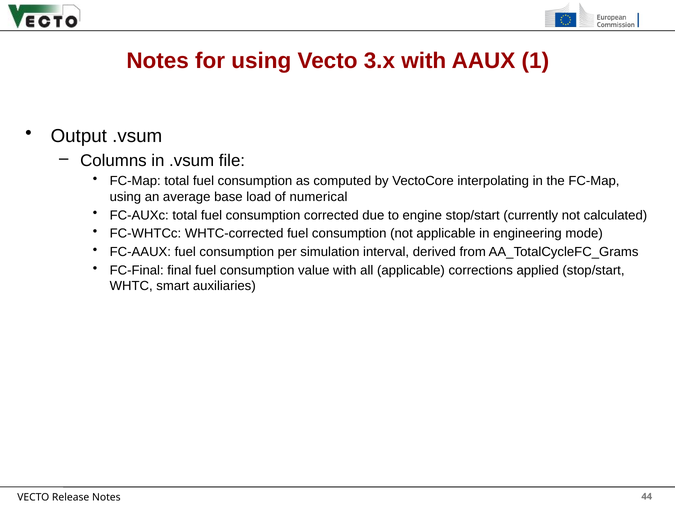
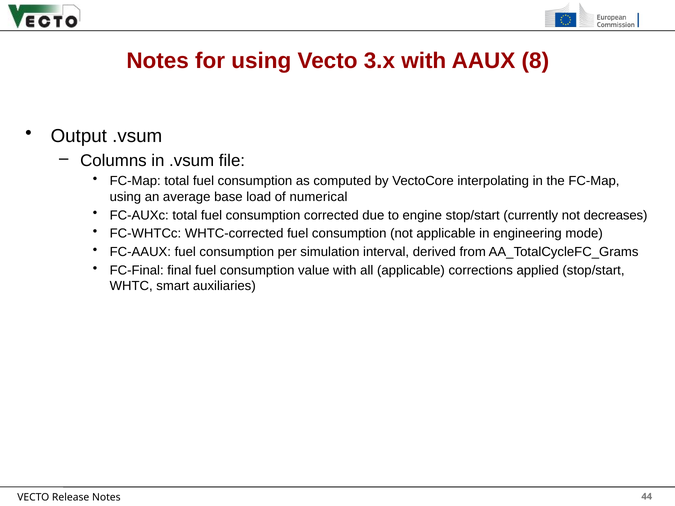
1: 1 -> 8
calculated: calculated -> decreases
